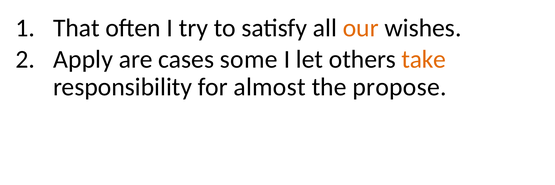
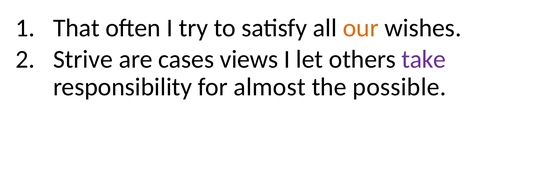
Apply: Apply -> Strive
some: some -> views
take colour: orange -> purple
propose: propose -> possible
